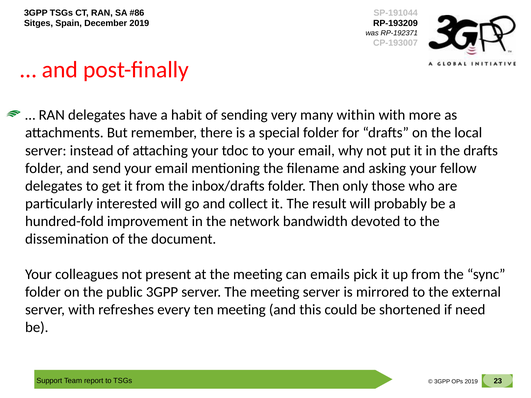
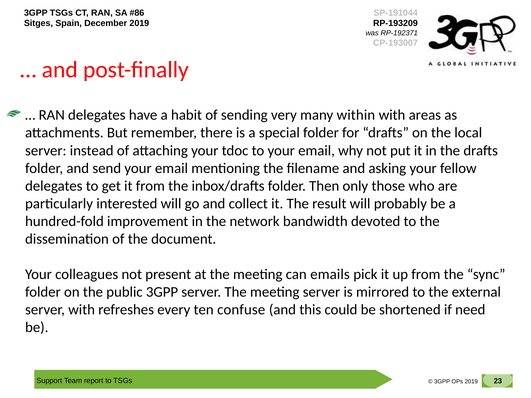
more: more -> areas
ten meeting: meeting -> confuse
